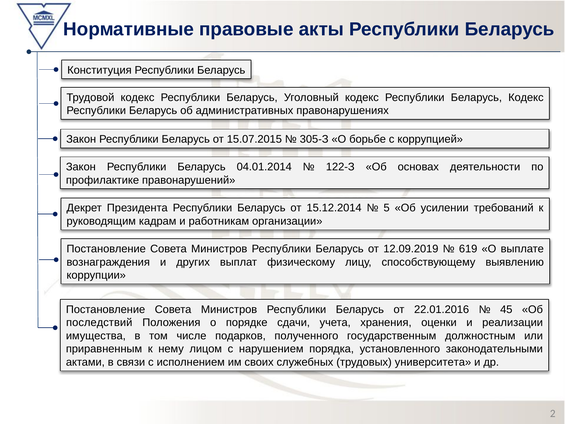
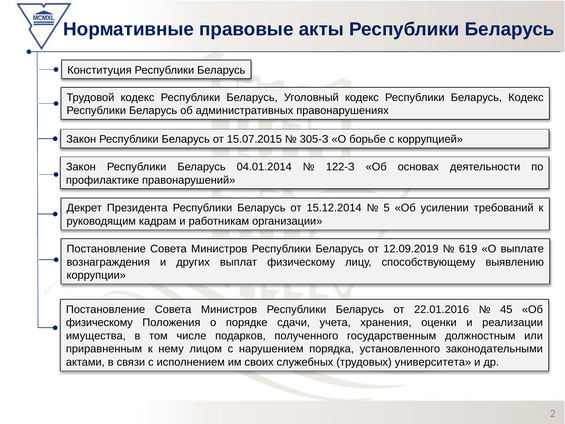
последствий at (99, 322): последствий -> физическому
